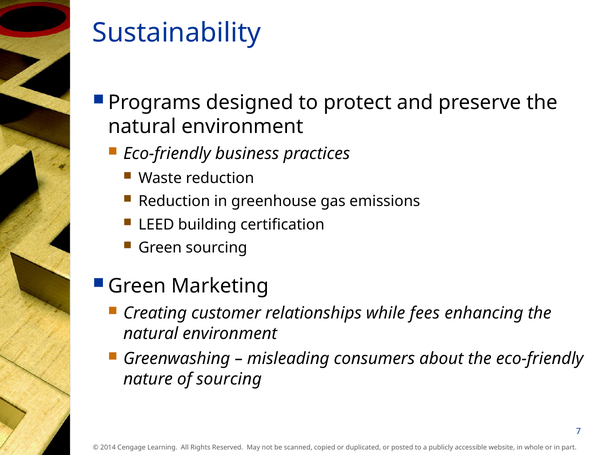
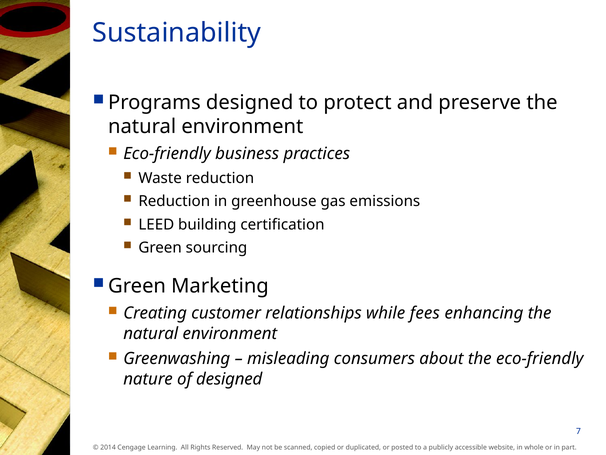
of sourcing: sourcing -> designed
